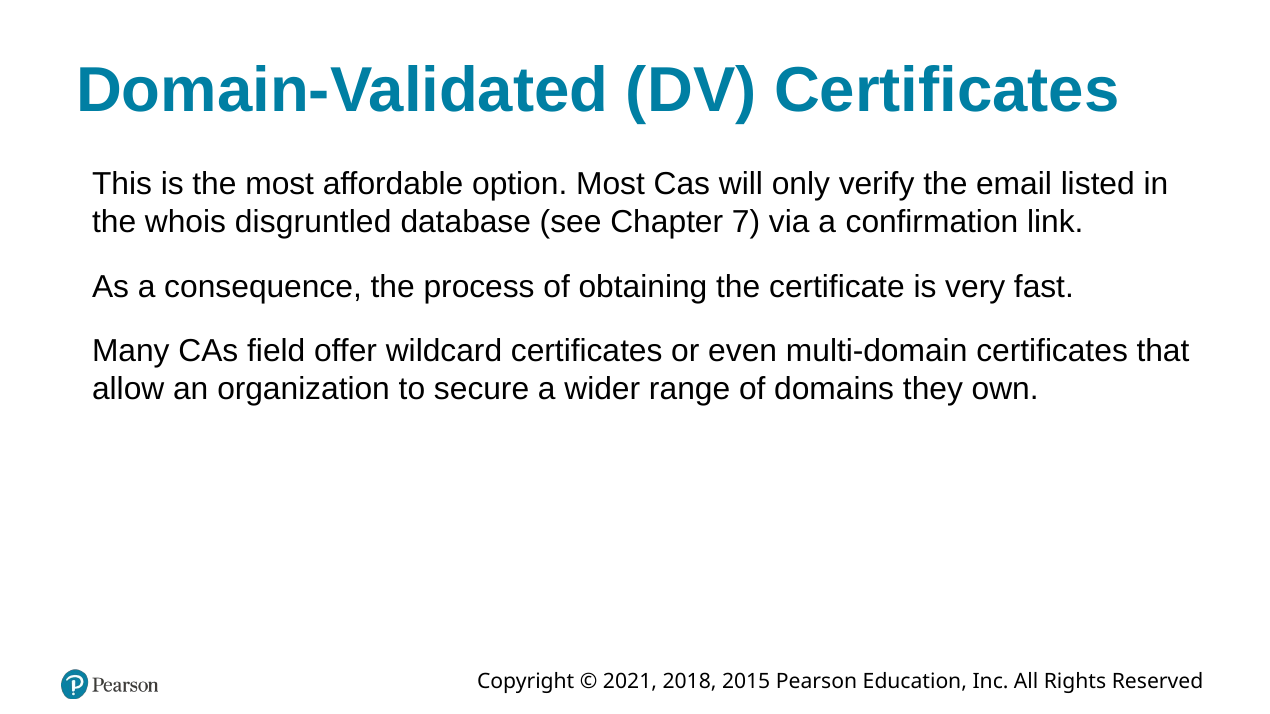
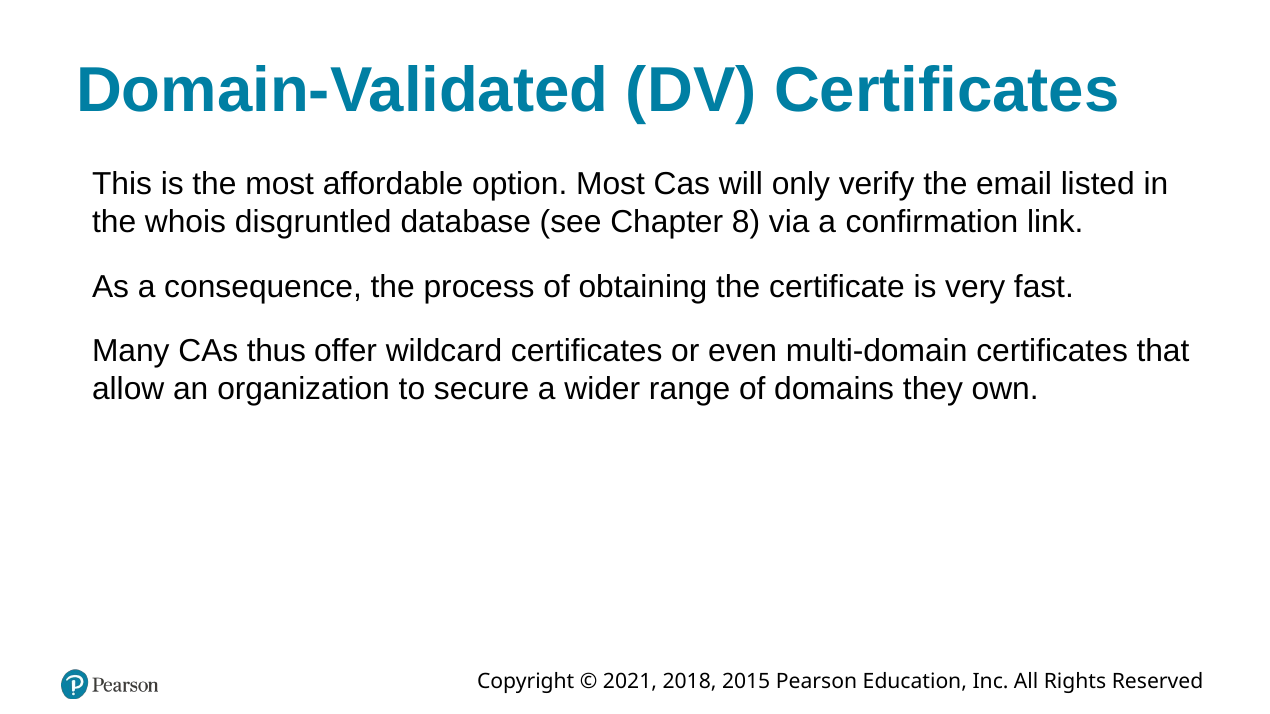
7: 7 -> 8
field: field -> thus
